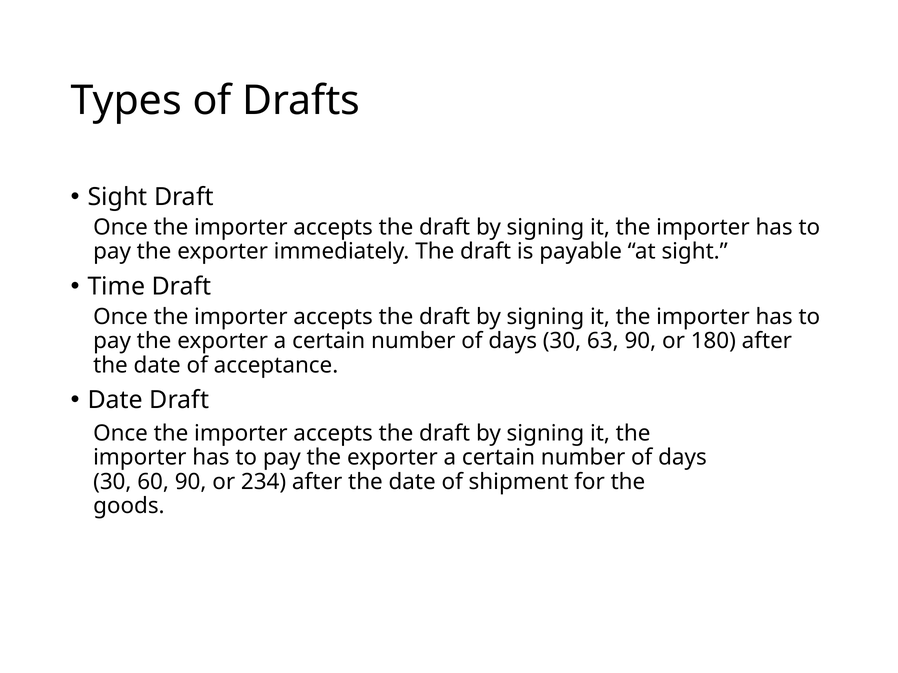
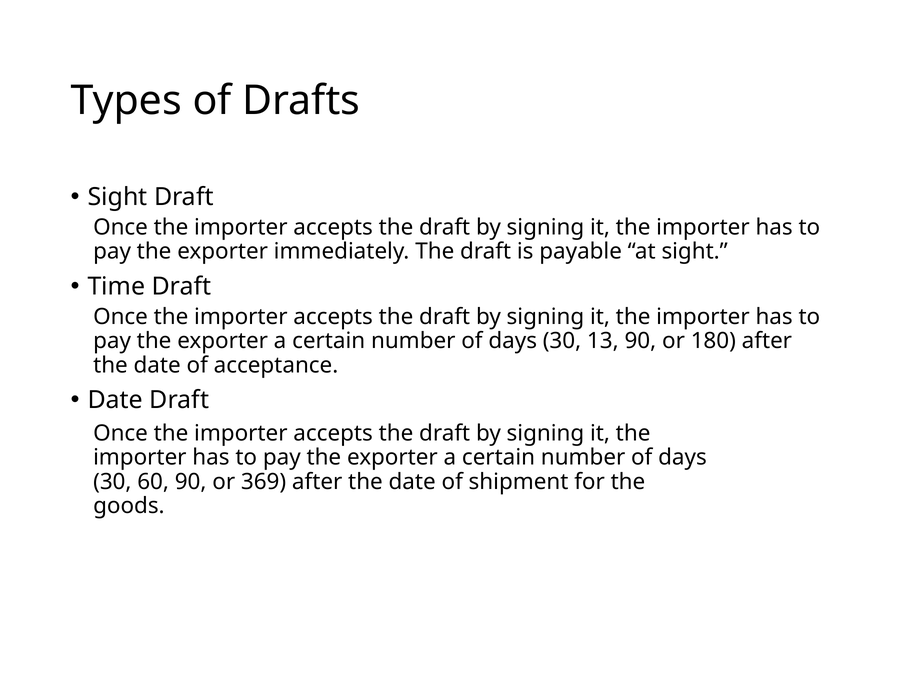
63: 63 -> 13
234: 234 -> 369
